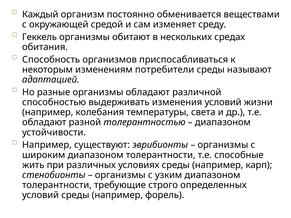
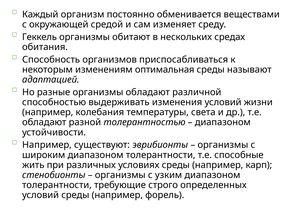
потребители: потребители -> оптимальная
